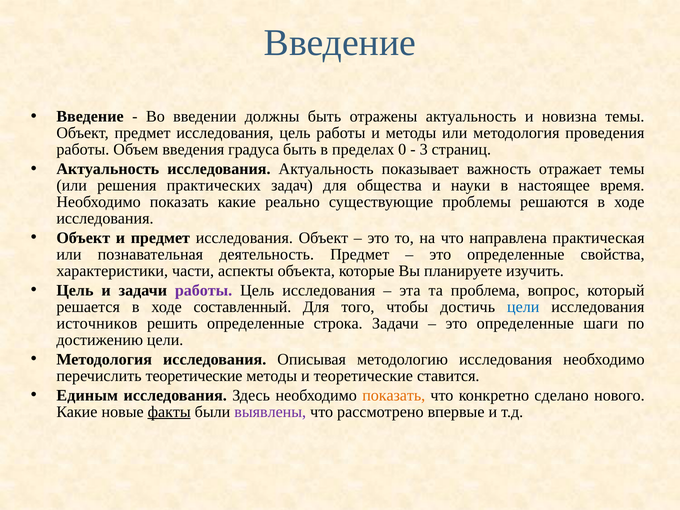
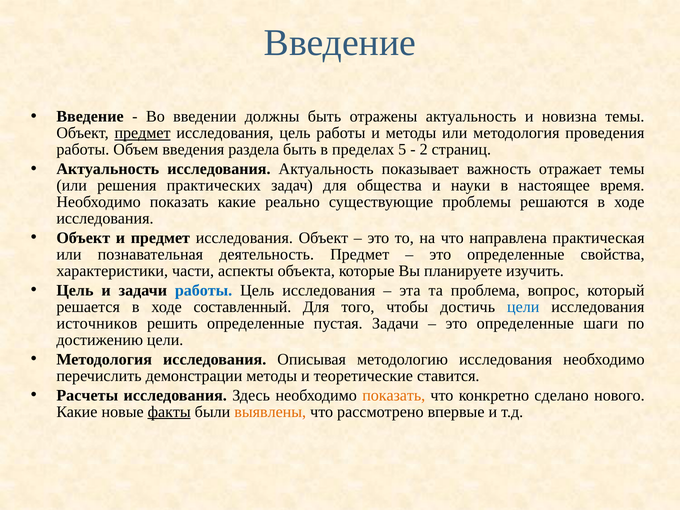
предмет at (143, 133) underline: none -> present
градуса: градуса -> раздела
0: 0 -> 5
3: 3 -> 2
работы at (204, 290) colour: purple -> blue
строка: строка -> пустая
перечислить теоретические: теоретические -> демонстрации
Единым: Единым -> Расчеты
выявлены colour: purple -> orange
